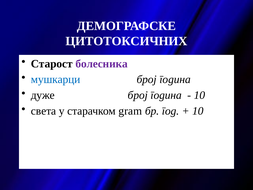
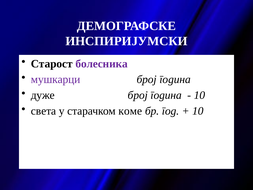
ЦИТОТОКСИЧНИХ: ЦИТОТОКСИЧНИХ -> ИНСПИРИЈУМСКИ
мушкарци colour: blue -> purple
gram: gram -> коме
